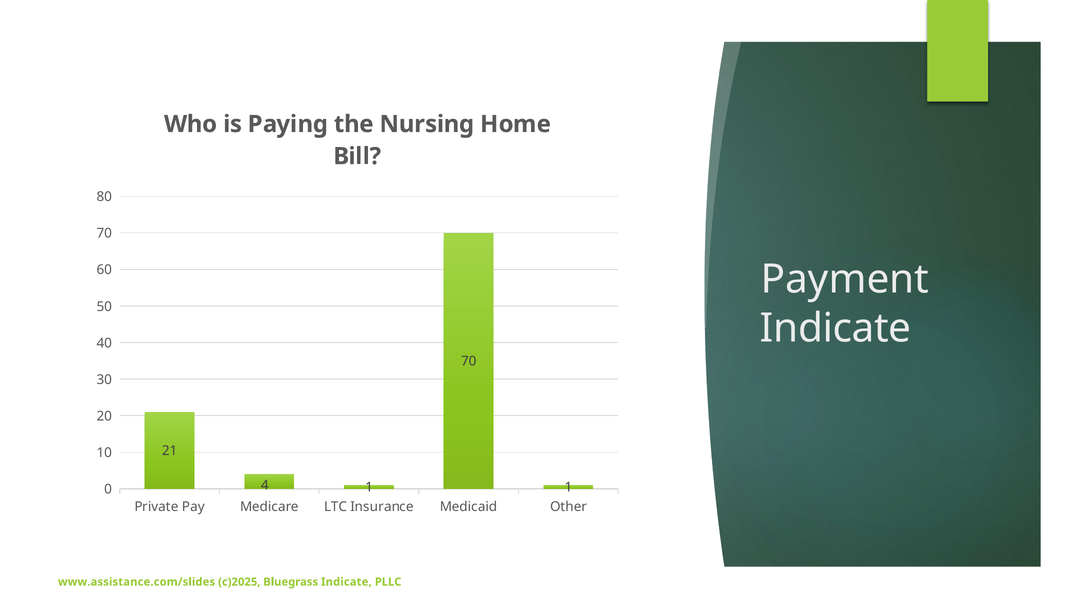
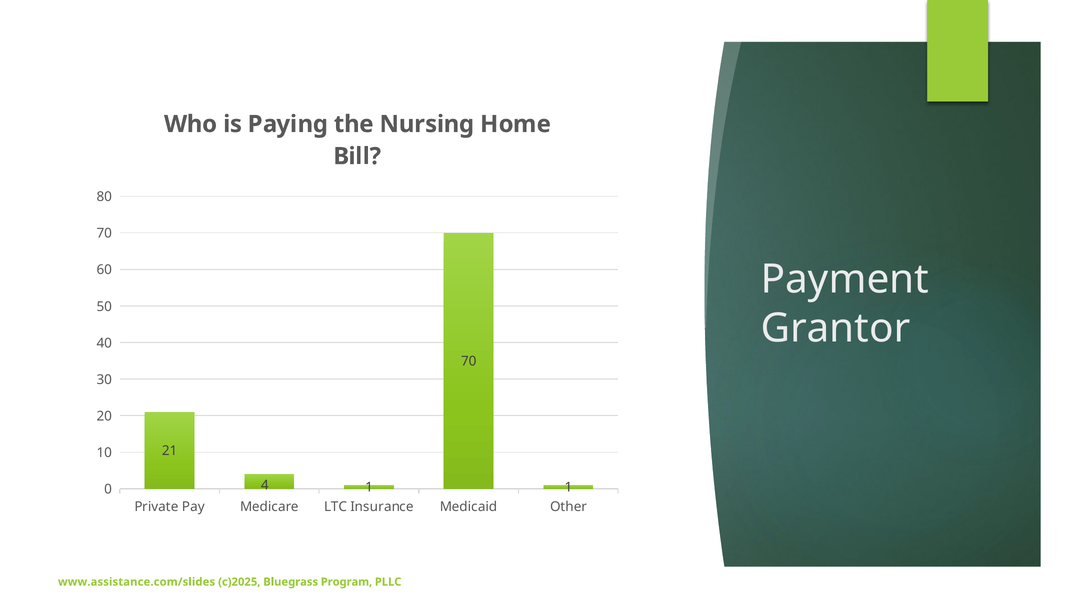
Indicate at (836, 328): Indicate -> Grantor
Bluegrass Indicate: Indicate -> Program
